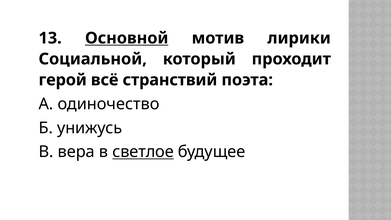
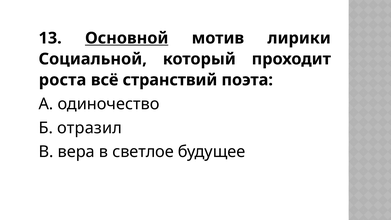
герой: герой -> роста
унижусь: унижусь -> отразил
светлое underline: present -> none
